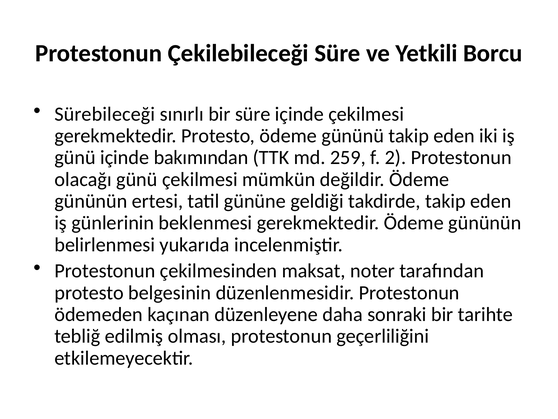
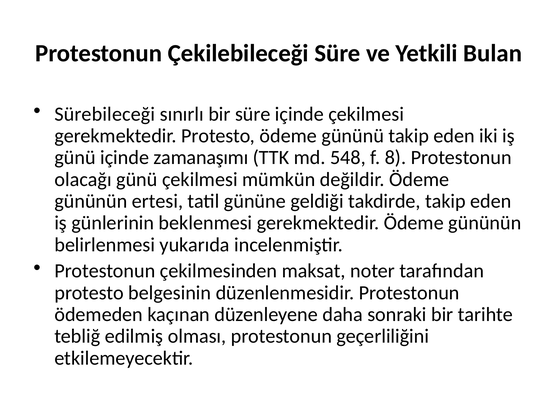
Borcu: Borcu -> Bulan
bakımından: bakımından -> zamanaşımı
259: 259 -> 548
2: 2 -> 8
